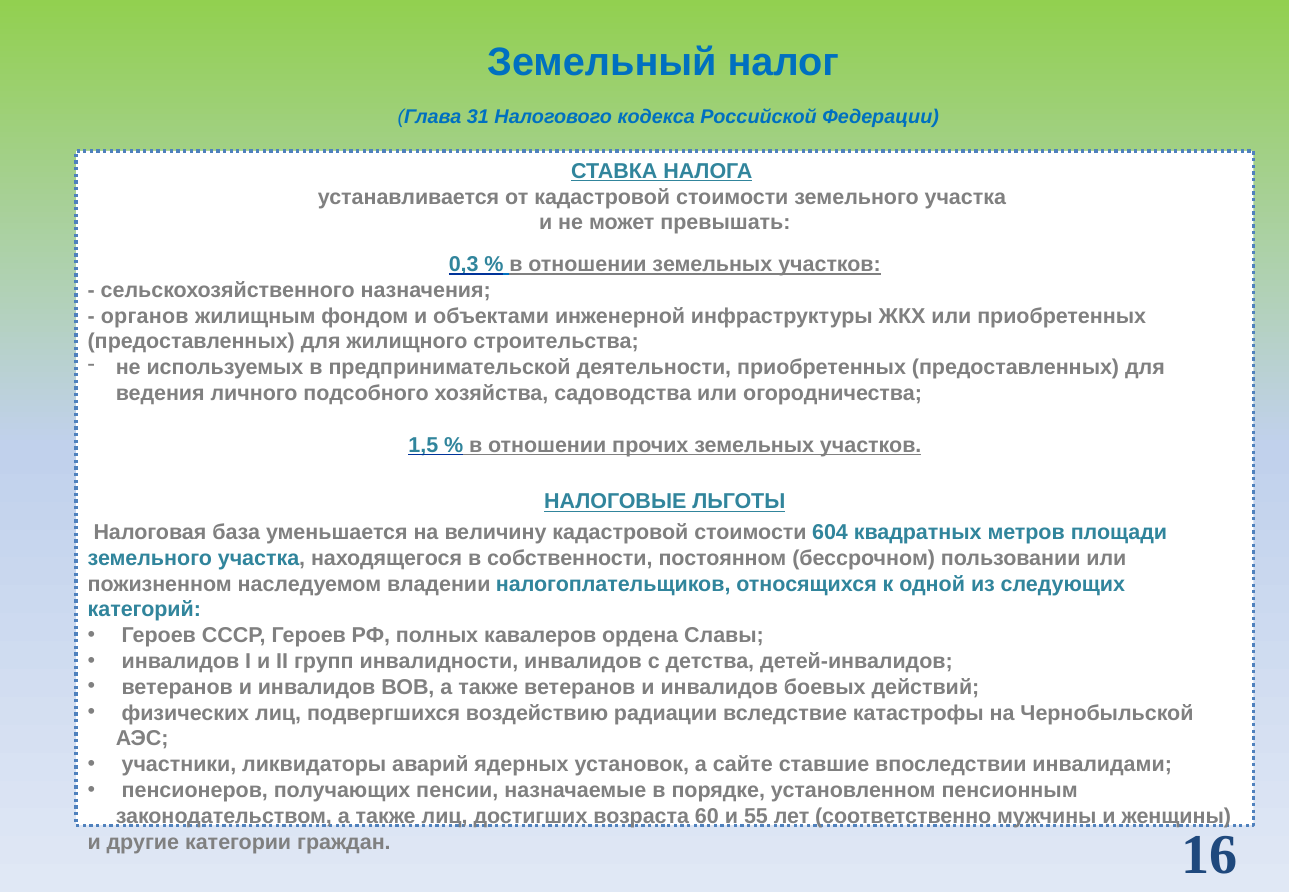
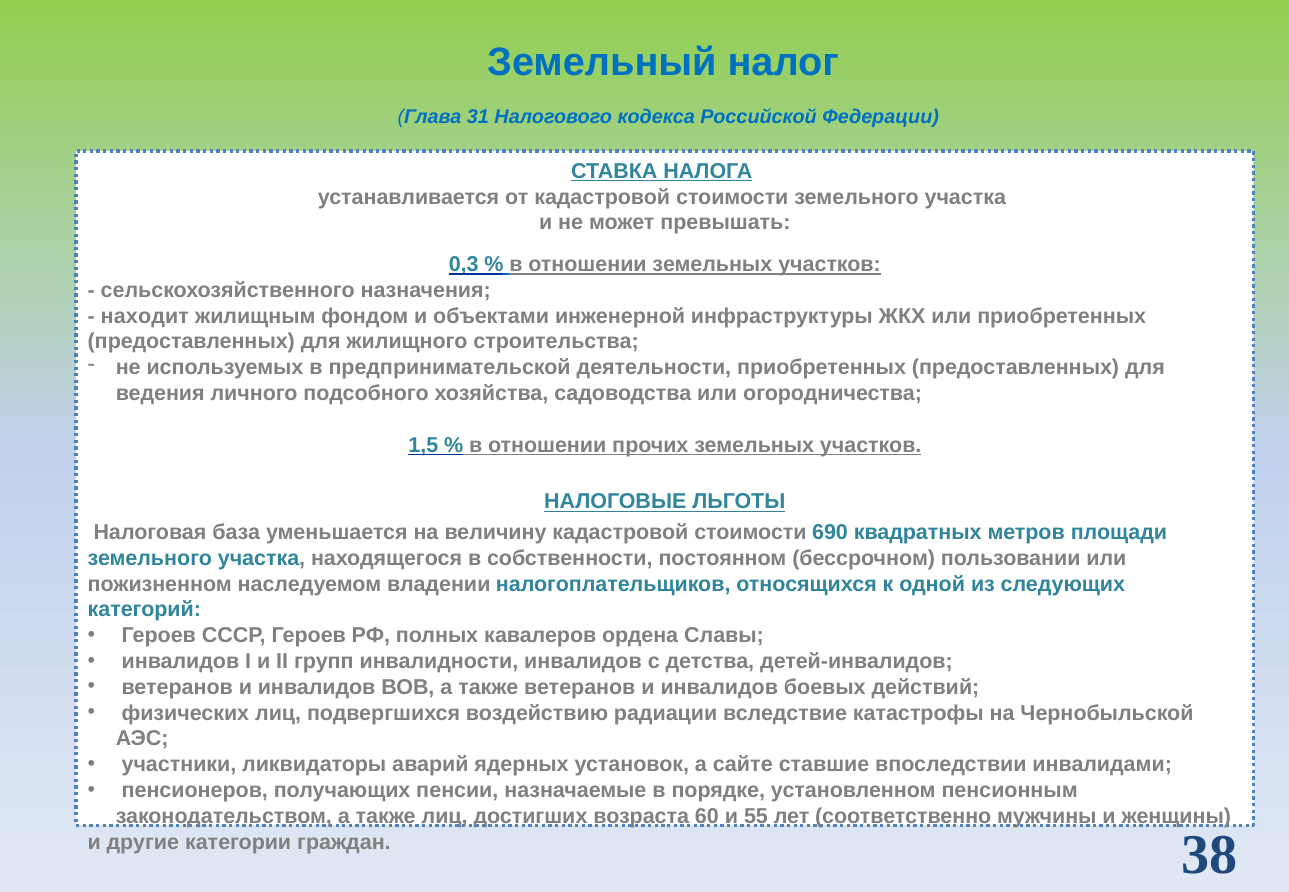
органов: органов -> находит
604: 604 -> 690
16: 16 -> 38
